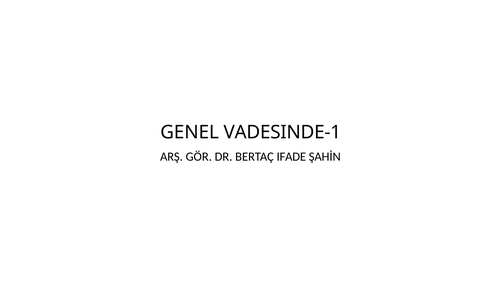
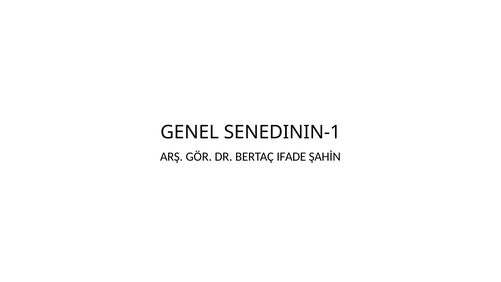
VADESINDE-1: VADESINDE-1 -> SENEDININ-1
